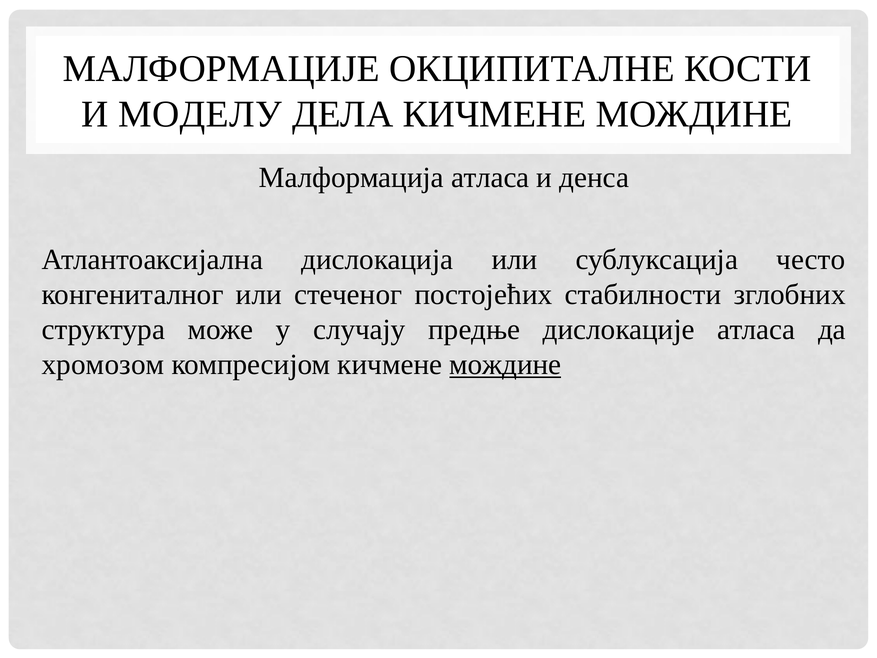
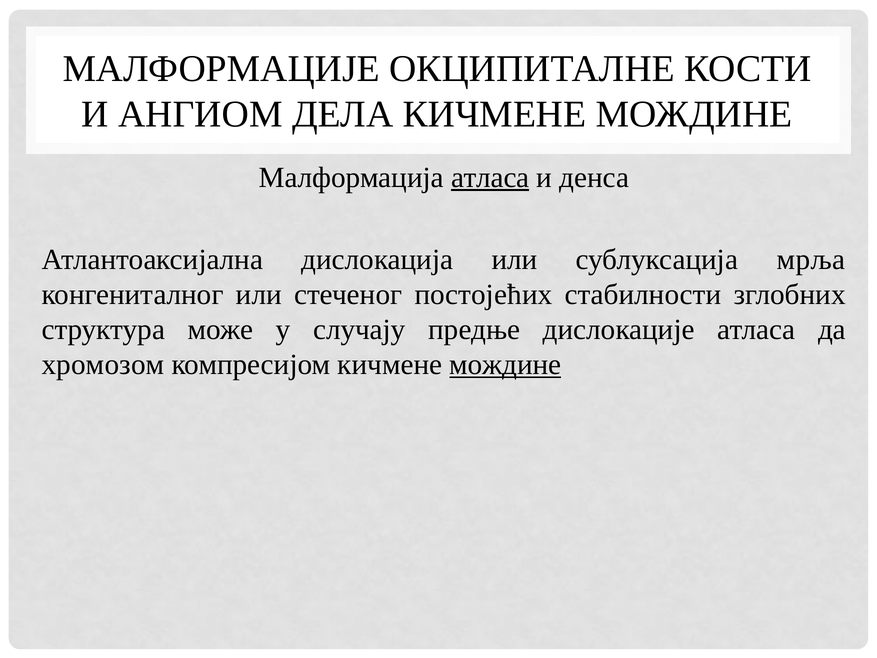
МОДЕЛУ: МОДЕЛУ -> АНГИОМ
атласа at (490, 177) underline: none -> present
често: често -> мрља
